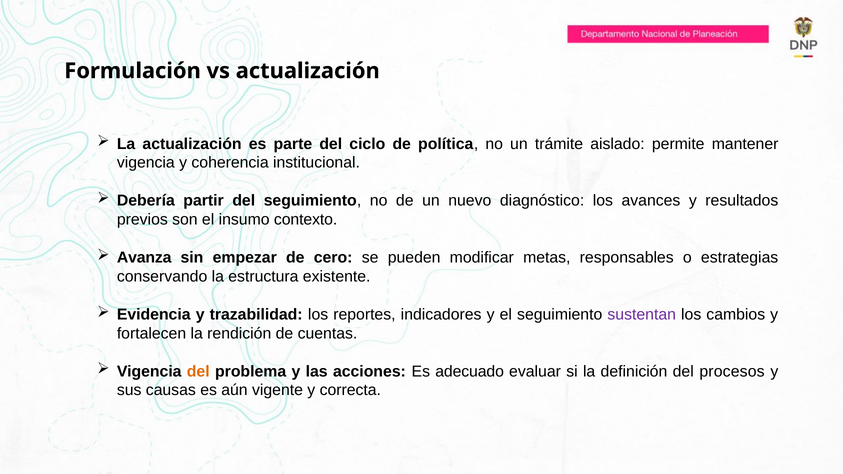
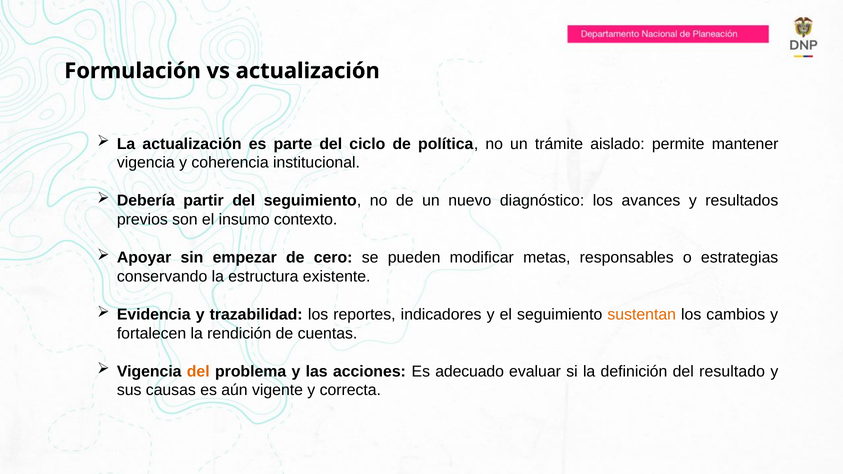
Avanza: Avanza -> Apoyar
sustentan colour: purple -> orange
procesos: procesos -> resultado
